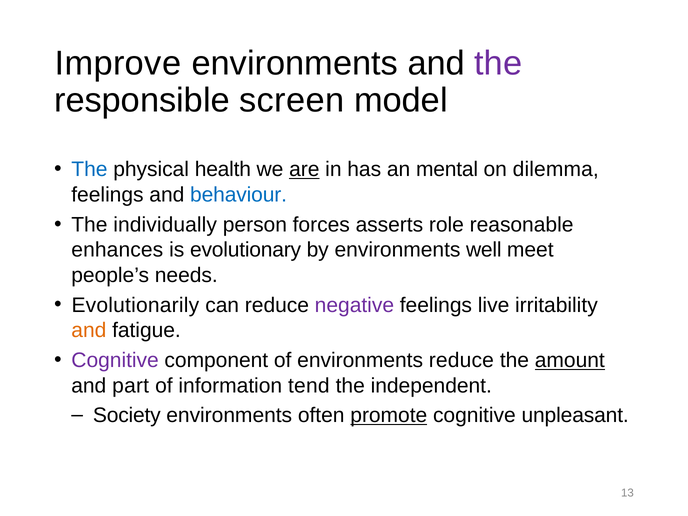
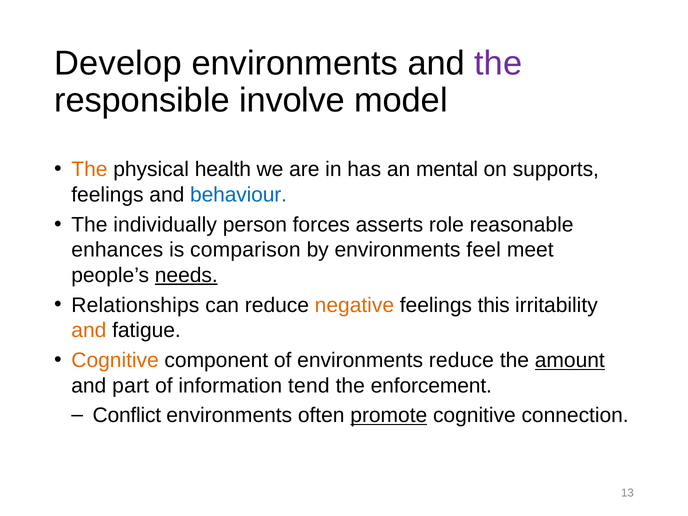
Improve: Improve -> Develop
screen: screen -> involve
The at (89, 170) colour: blue -> orange
are underline: present -> none
dilemma: dilemma -> supports
evolutionary: evolutionary -> comparison
well: well -> feel
needs underline: none -> present
Evolutionarily: Evolutionarily -> Relationships
negative colour: purple -> orange
live: live -> this
Cognitive at (115, 360) colour: purple -> orange
independent: independent -> enforcement
Society: Society -> Conflict
unpleasant: unpleasant -> connection
